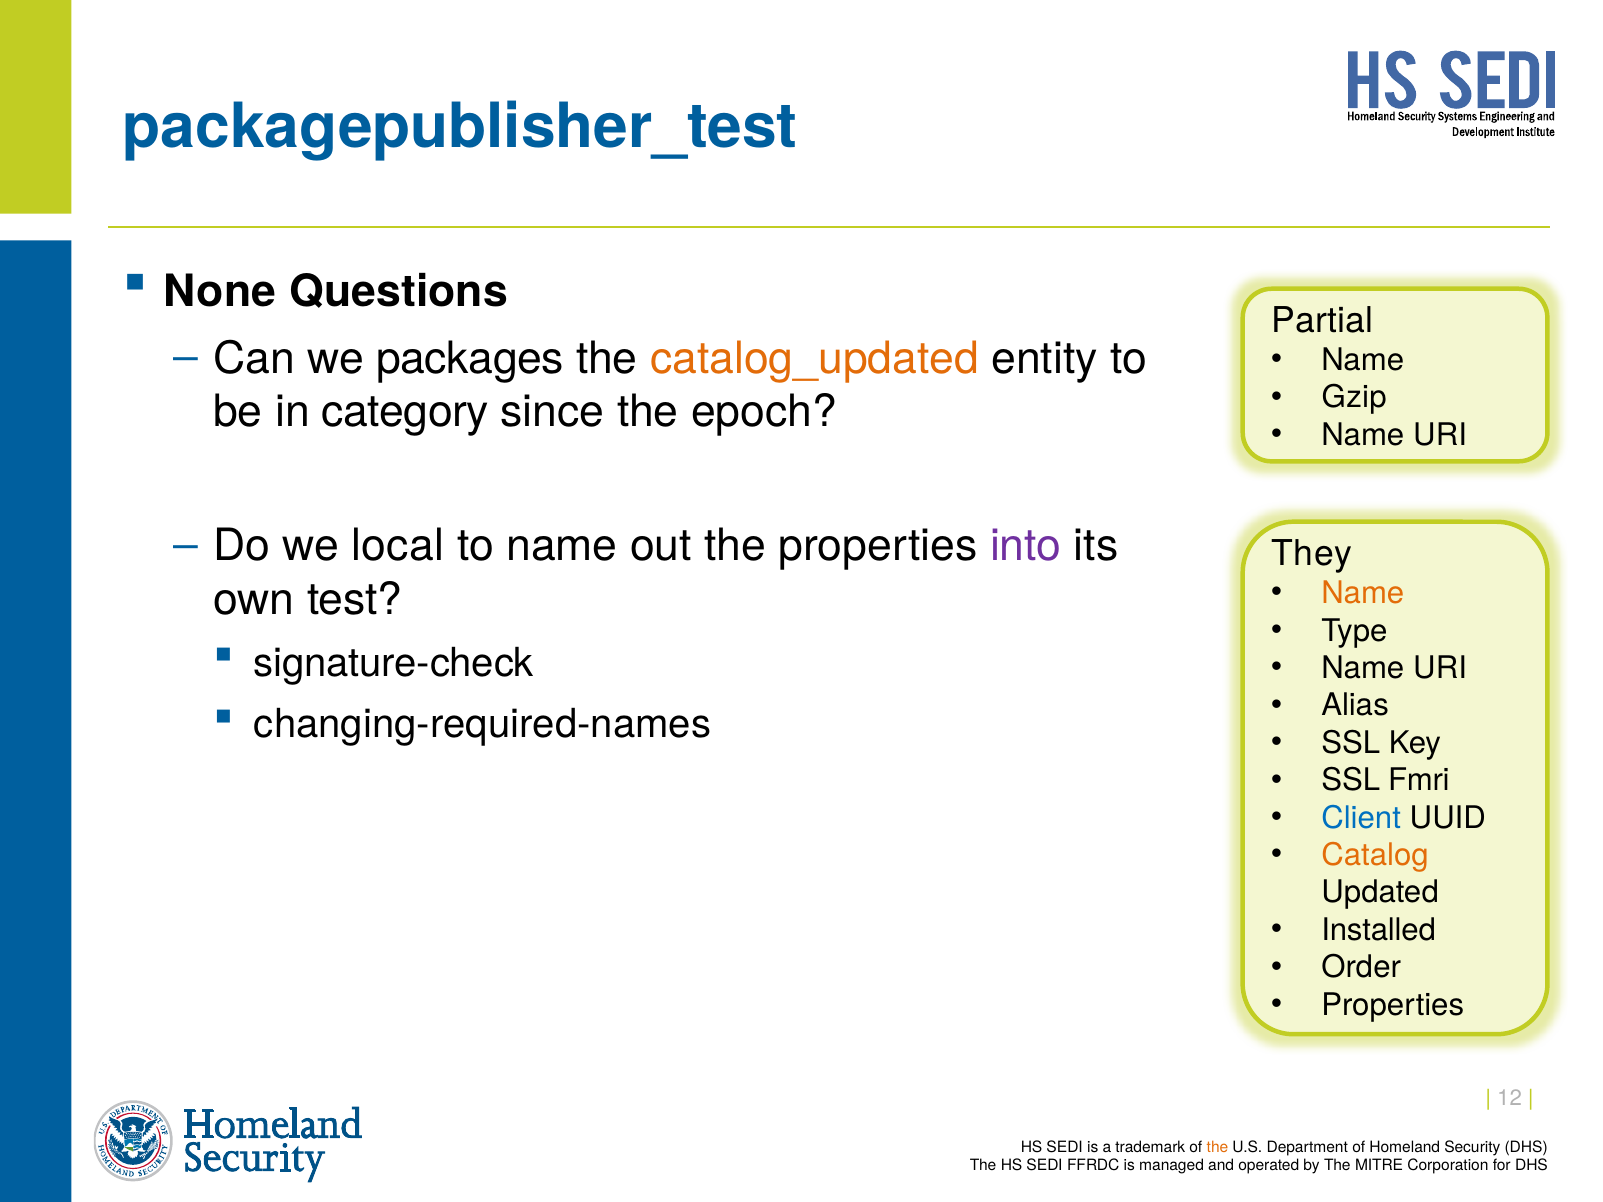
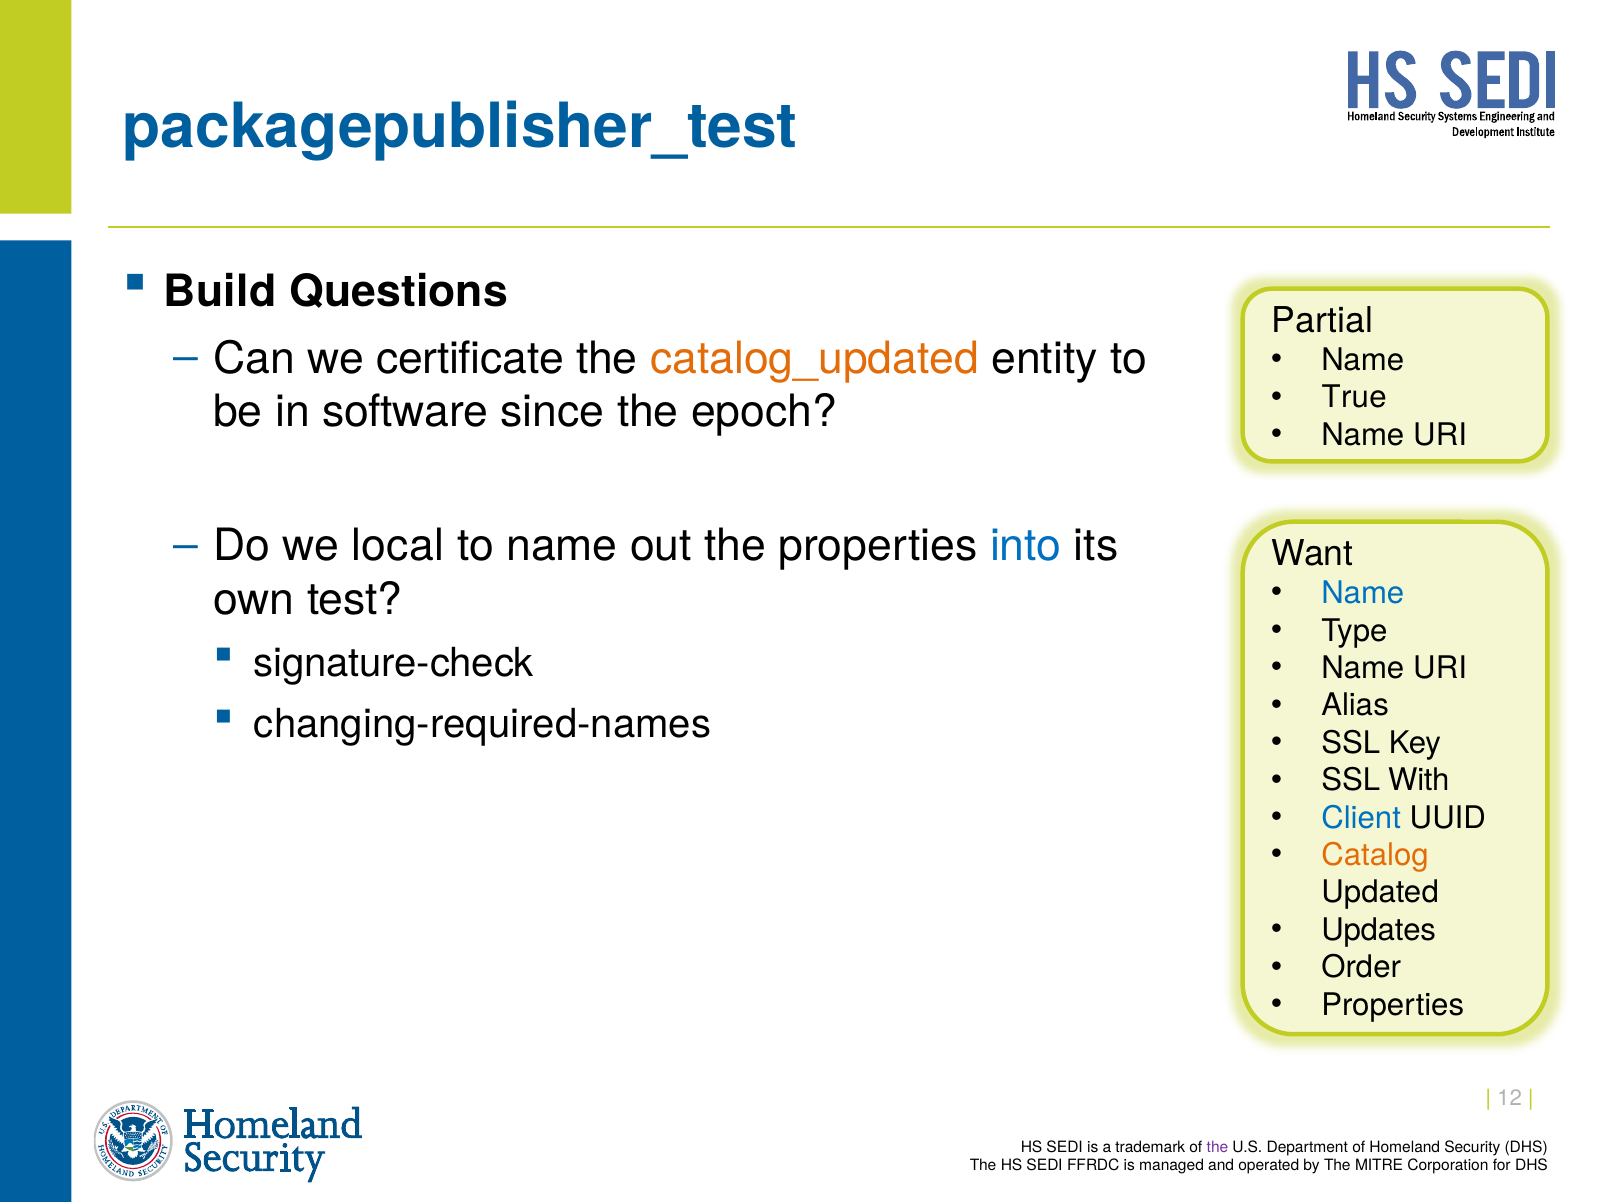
None: None -> Build
packages: packages -> certificate
Gzip: Gzip -> True
category: category -> software
into colour: purple -> blue
They: They -> Want
Name at (1363, 593) colour: orange -> blue
Fmri: Fmri -> With
Installed: Installed -> Updates
the at (1218, 1147) colour: orange -> purple
